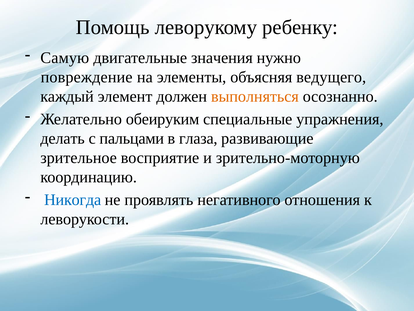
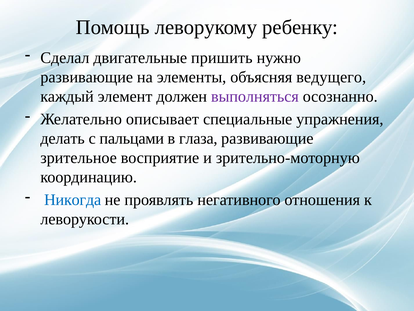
Самую: Самую -> Сделал
значения: значения -> пришить
повреждение at (87, 77): повреждение -> развивающие
выполняться colour: orange -> purple
обеируким: обеируким -> описывает
